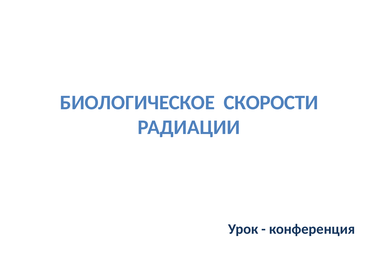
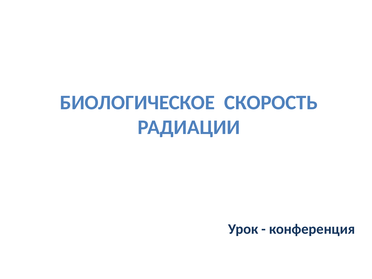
СКОРОСТИ: СКОРОСТИ -> СКОРОСТЬ
